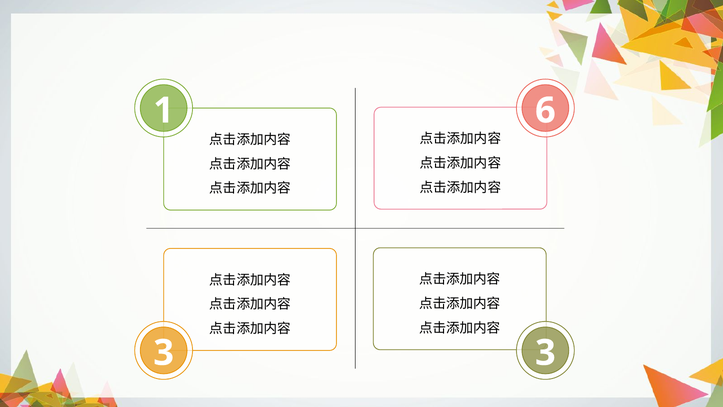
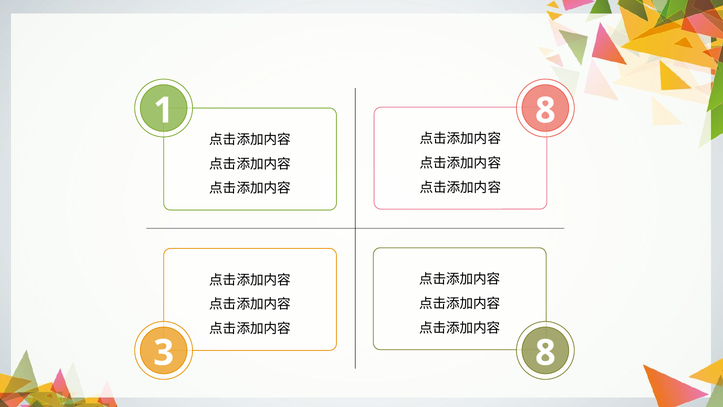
1 6: 6 -> 8
3 3: 3 -> 8
